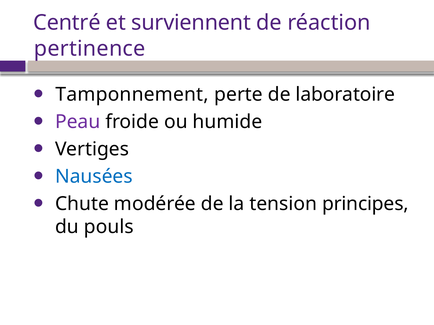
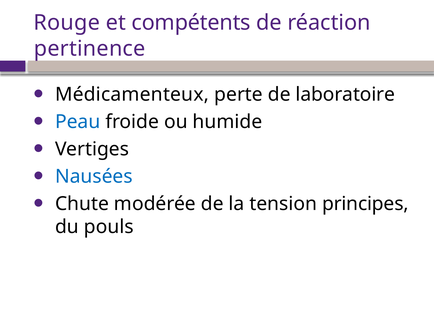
Centré: Centré -> Rouge
surviennent: surviennent -> compétents
Tamponnement: Tamponnement -> Médicamenteux
Peau colour: purple -> blue
